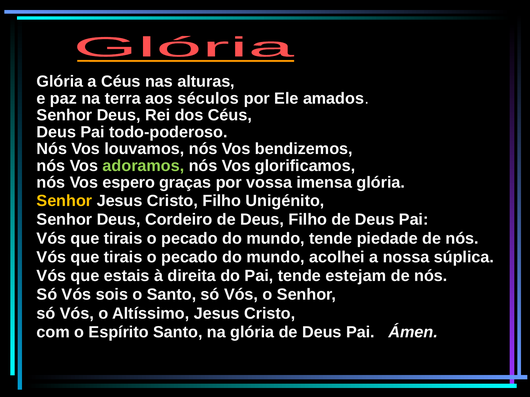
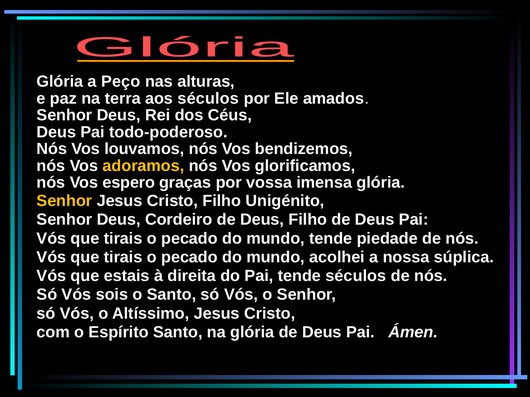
a Céus: Céus -> Peço
adoramos colour: light green -> yellow
tende estejam: estejam -> séculos
